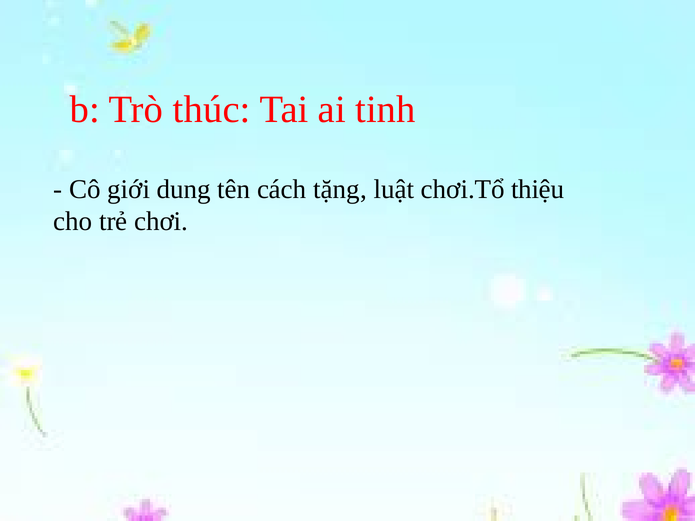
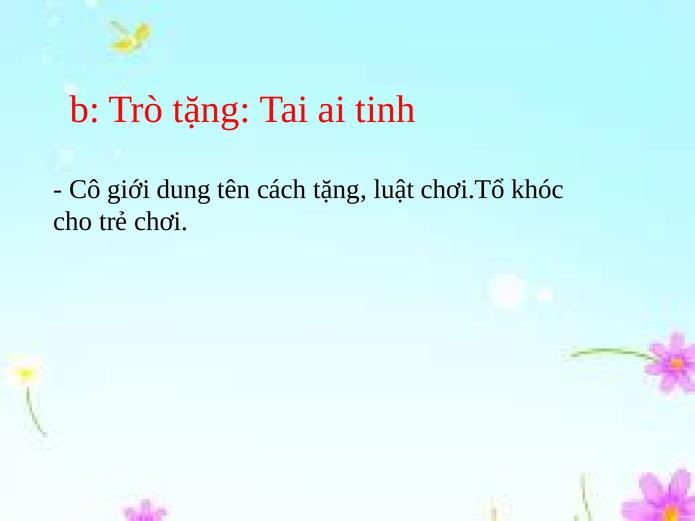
Trò thúc: thúc -> tặng
thiệu: thiệu -> khóc
